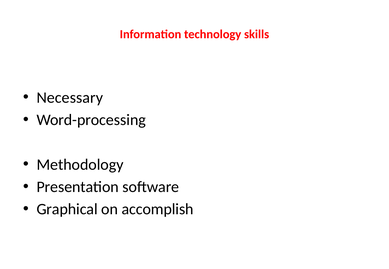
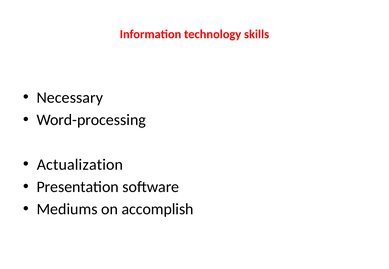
Methodology: Methodology -> Actualization
Graphical: Graphical -> Mediums
